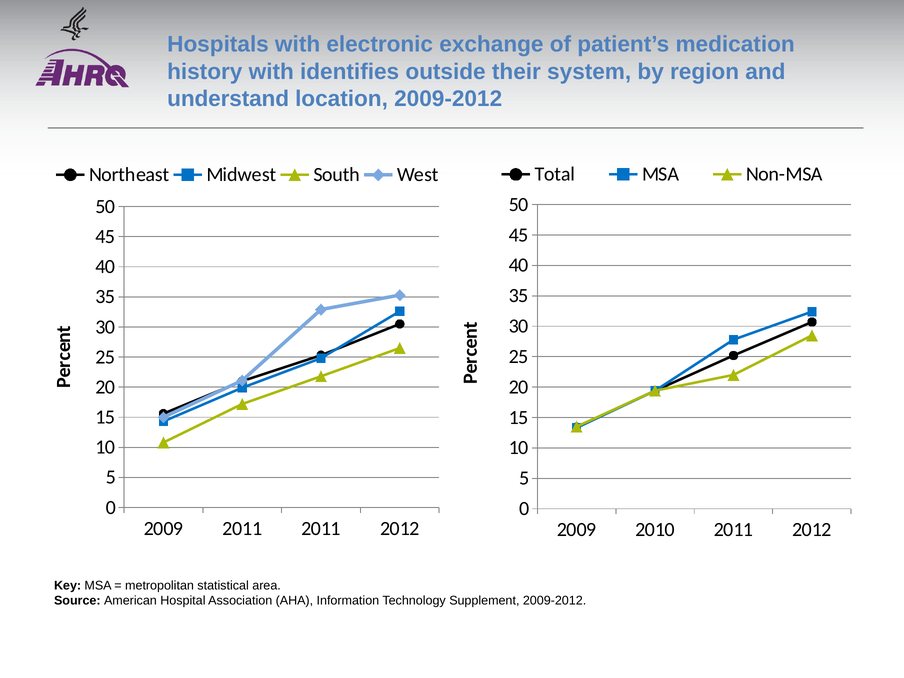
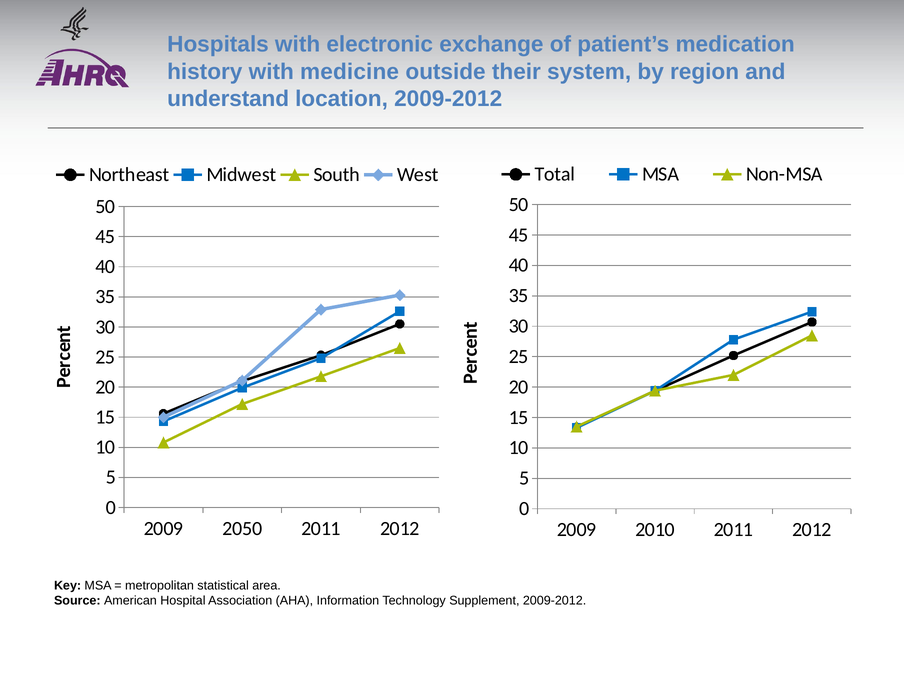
identifies: identifies -> medicine
2009 2011: 2011 -> 2050
